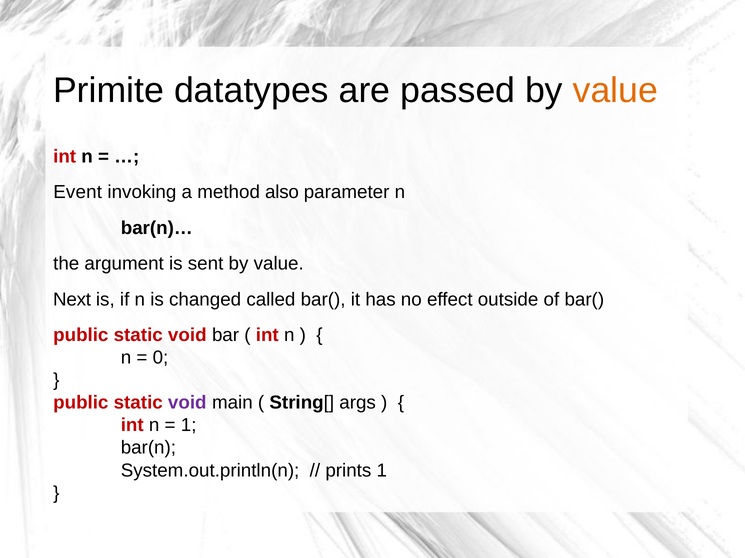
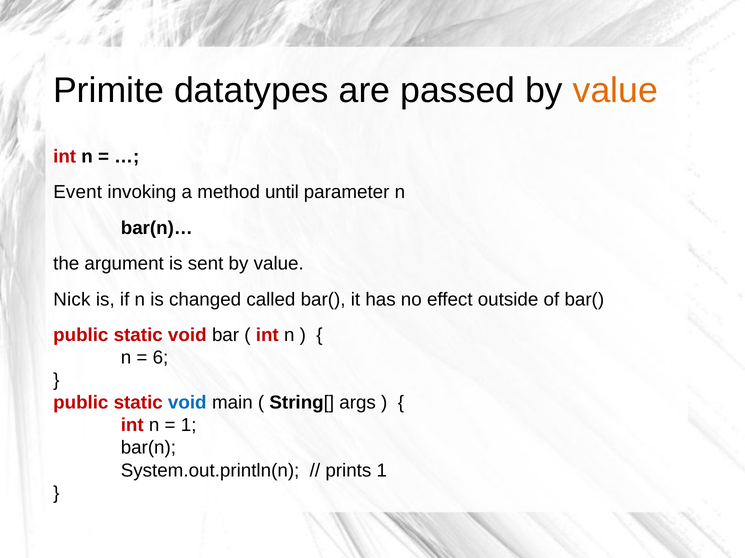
also: also -> until
Next: Next -> Nick
0: 0 -> 6
void at (187, 403) colour: purple -> blue
